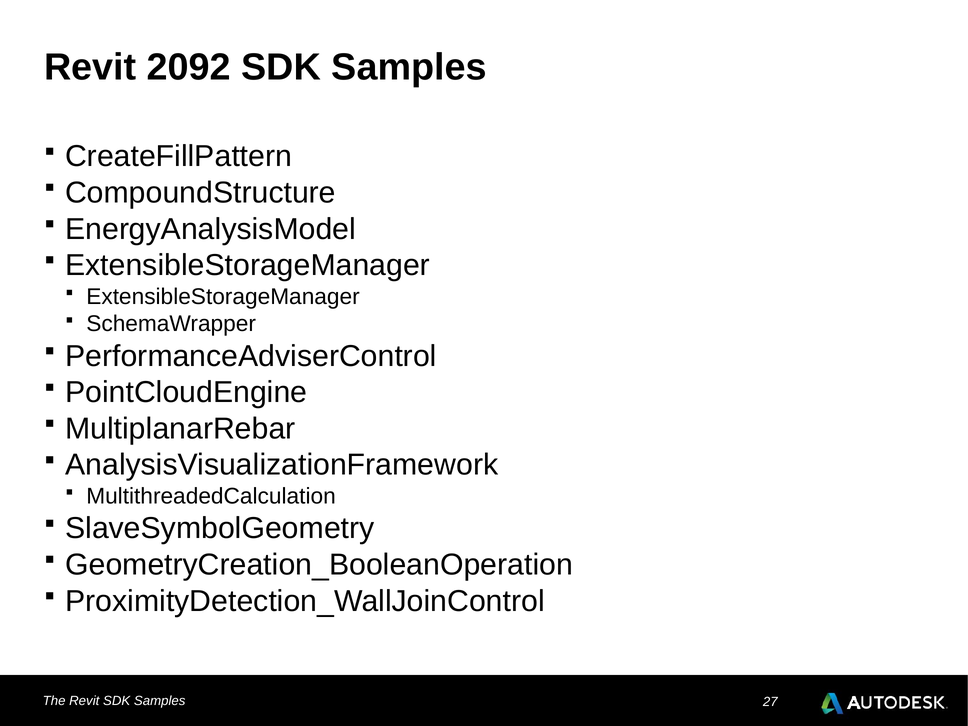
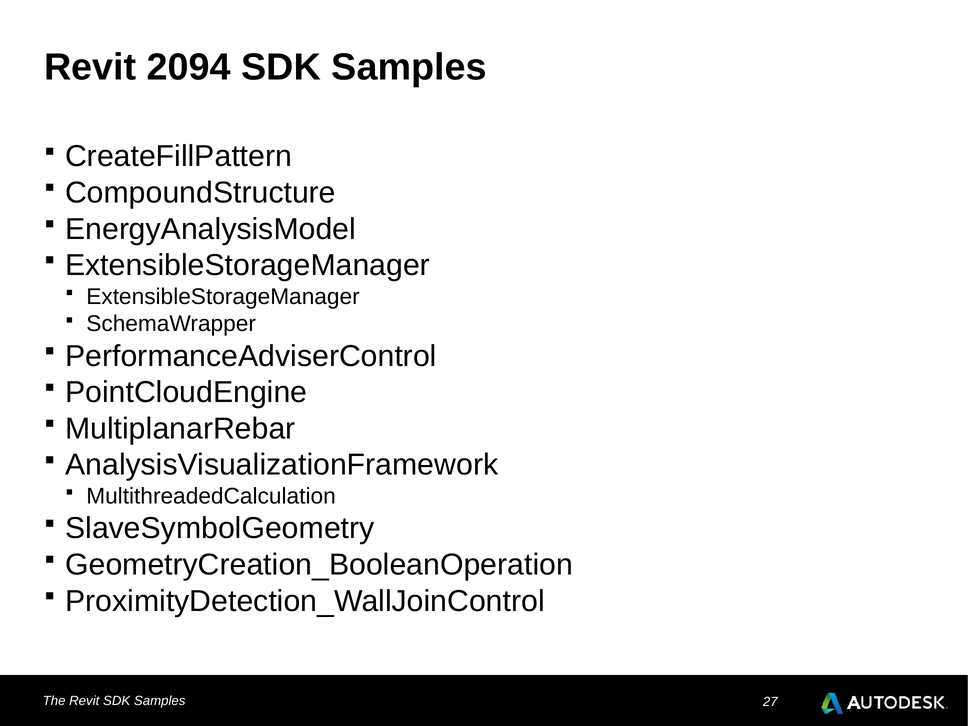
2092: 2092 -> 2094
